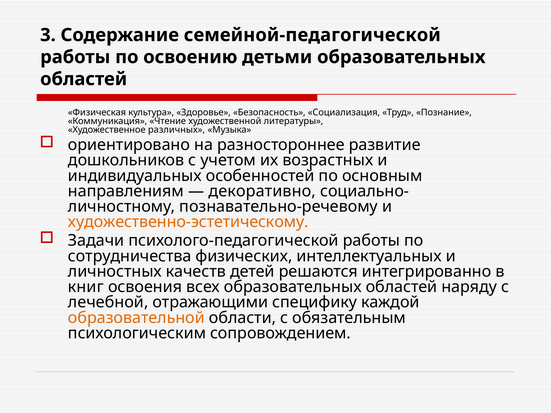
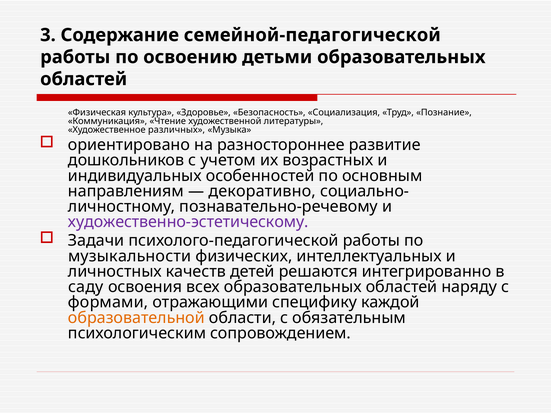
художественно-эстетическому colour: orange -> purple
сотрудничества: сотрудничества -> музыкальности
книг: книг -> саду
лечебной: лечебной -> формами
